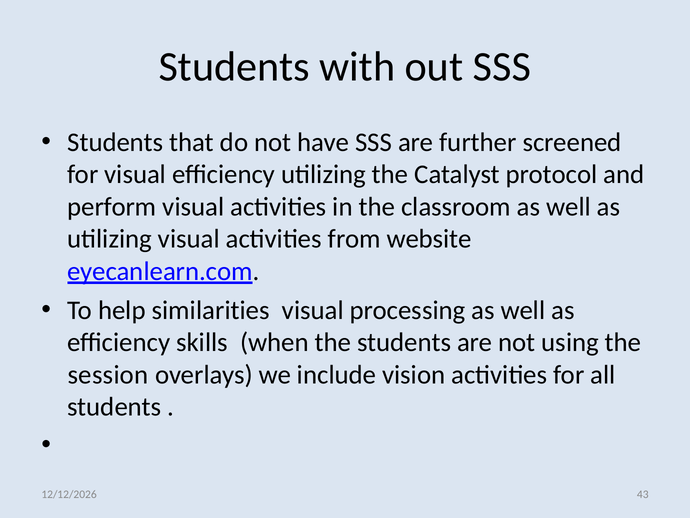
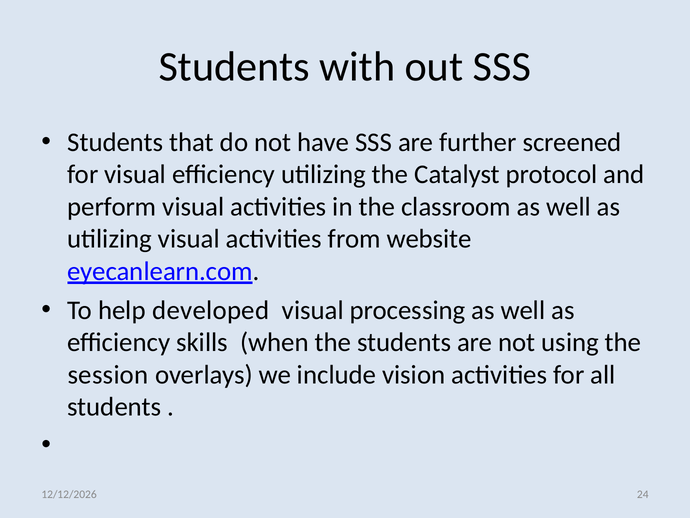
similarities: similarities -> developed
43: 43 -> 24
